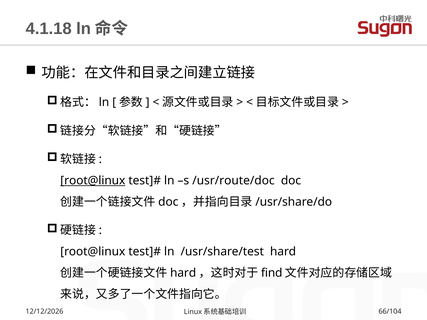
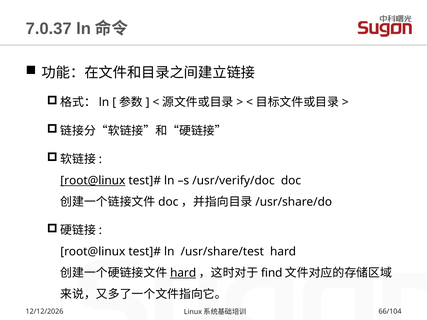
4.1.18: 4.1.18 -> 7.0.37
/usr/route/doc: /usr/route/doc -> /usr/verify/doc
hard at (183, 273) underline: none -> present
